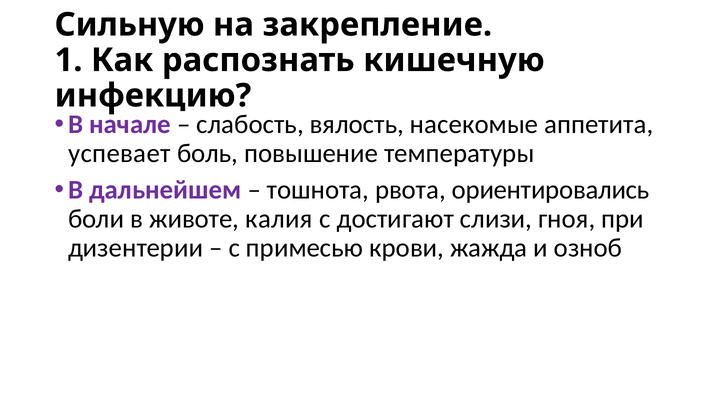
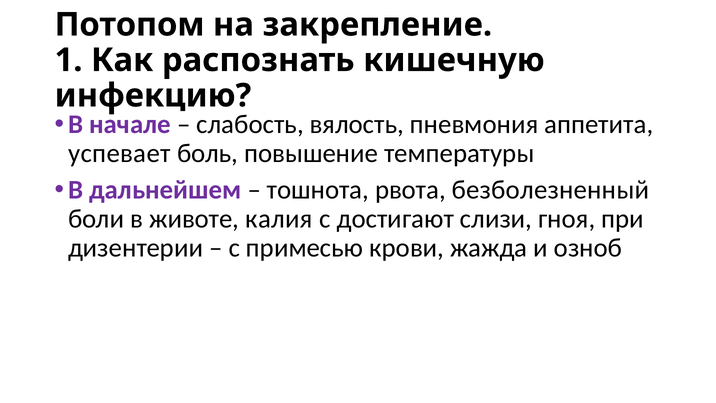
Сильную: Сильную -> Потопом
насекомые: насекомые -> пневмония
ориентировались: ориентировались -> безболезненный
